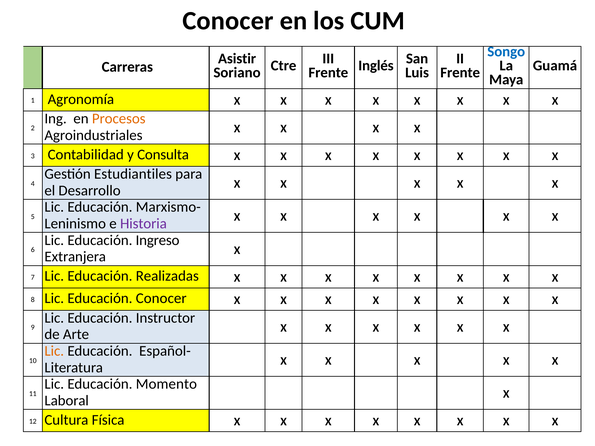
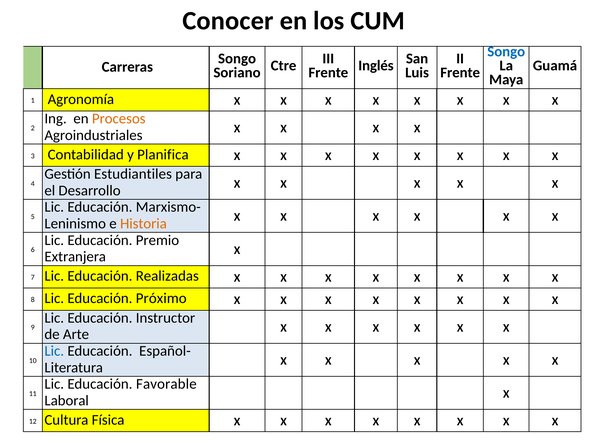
Asistir at (237, 59): Asistir -> Songo
Consulta: Consulta -> Planifica
Historia colour: purple -> orange
Ingreso: Ingreso -> Premio
Educación Conocer: Conocer -> Próximo
Lic at (54, 351) colour: orange -> blue
Momento: Momento -> Favorable
